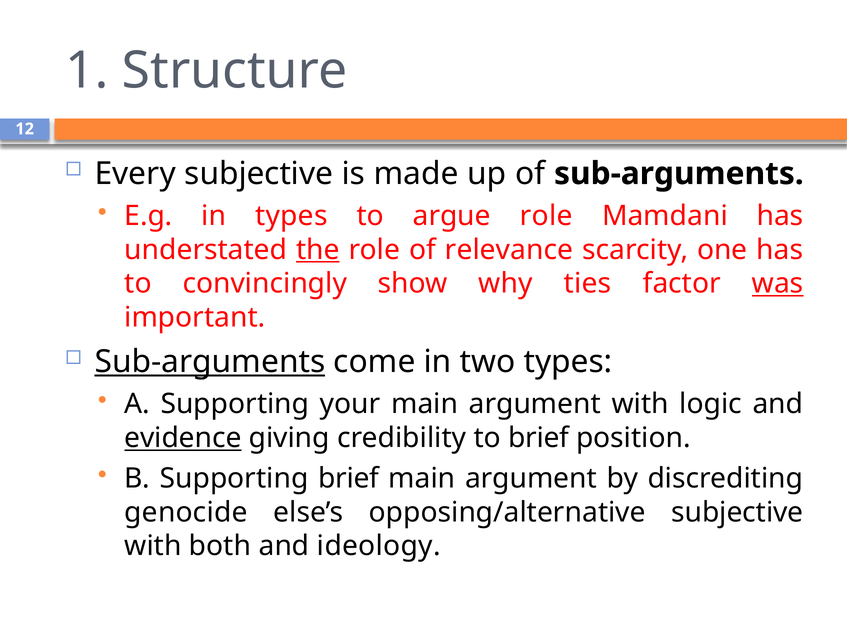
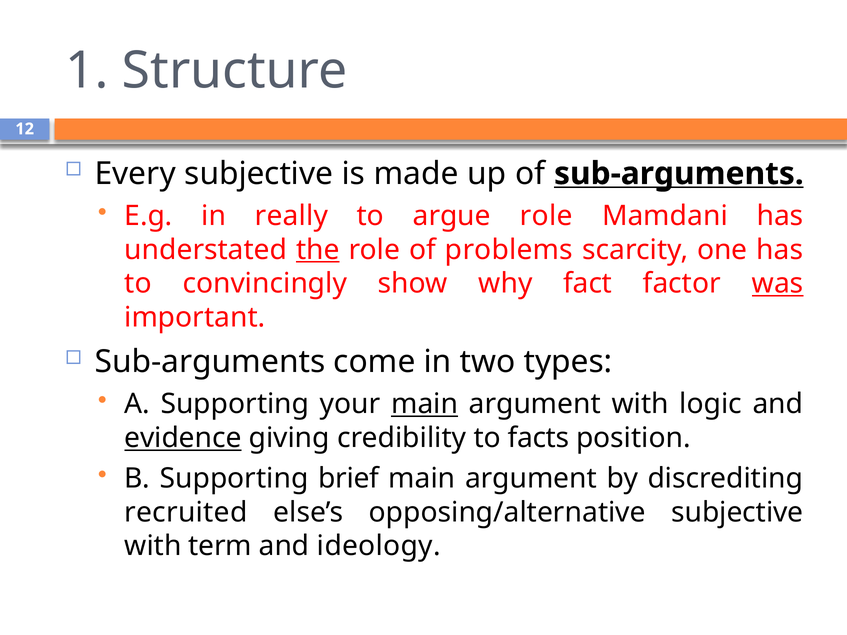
sub-arguments at (679, 174) underline: none -> present
in types: types -> really
relevance: relevance -> problems
ties: ties -> fact
Sub-arguments at (210, 362) underline: present -> none
main at (425, 404) underline: none -> present
to brief: brief -> facts
genocide: genocide -> recruited
both: both -> term
